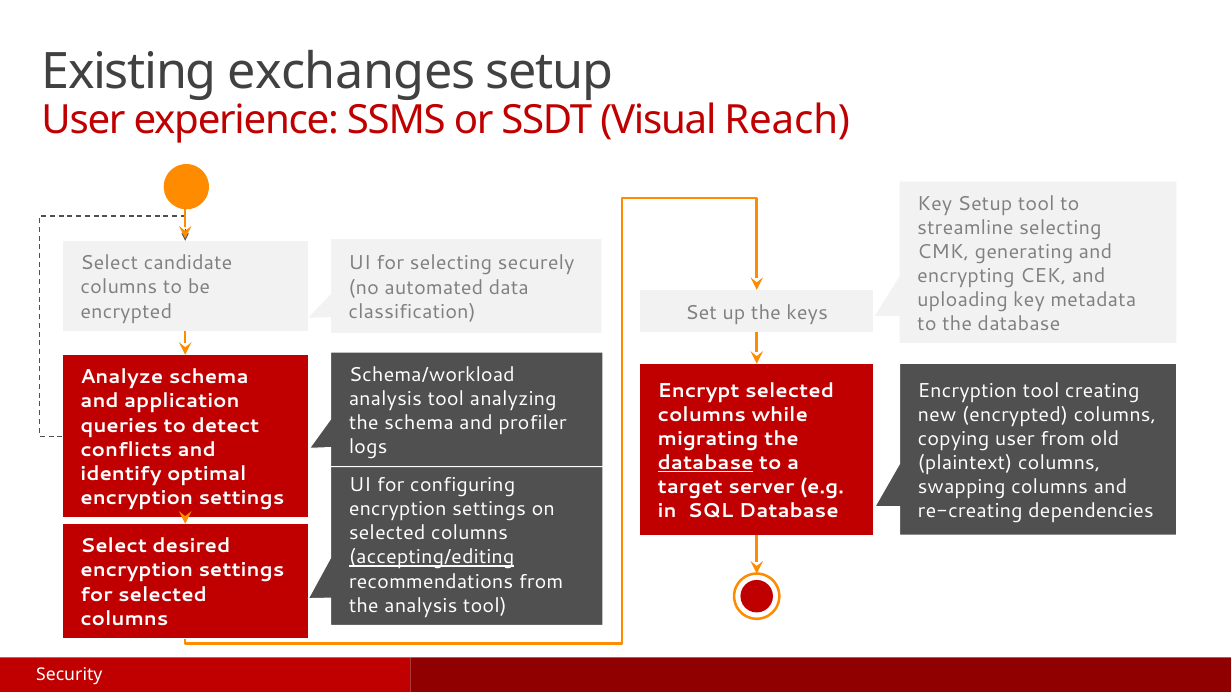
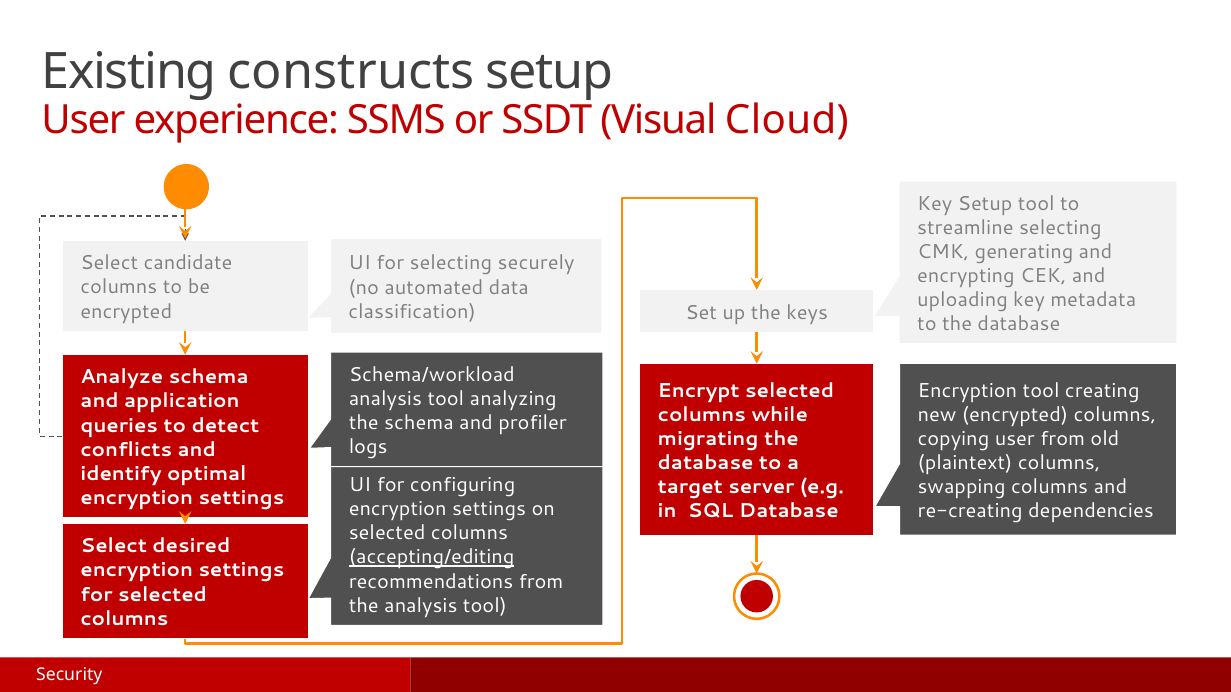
exchanges: exchanges -> constructs
Reach: Reach -> Cloud
database at (706, 463) underline: present -> none
